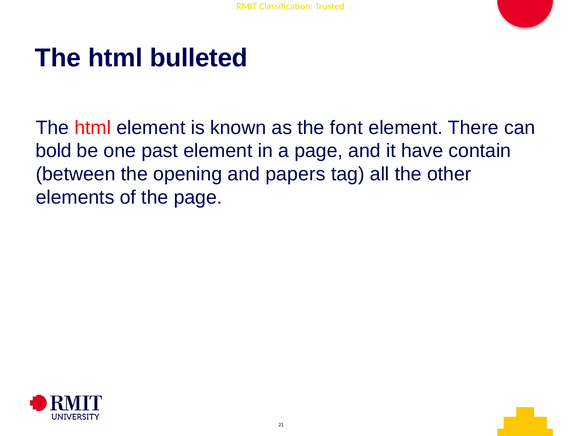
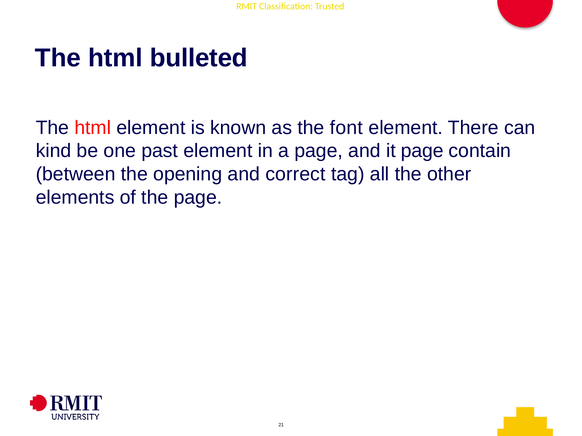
bold: bold -> kind
it have: have -> page
papers: papers -> correct
